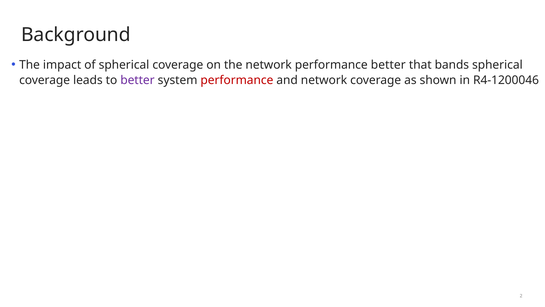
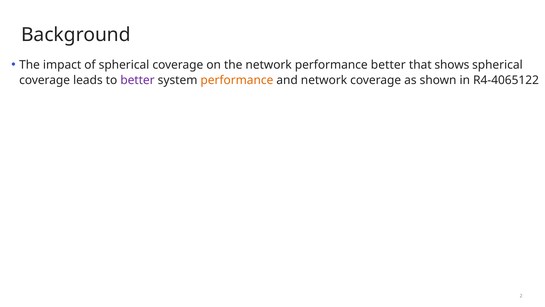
bands: bands -> shows
performance at (237, 80) colour: red -> orange
R4-1200046: R4-1200046 -> R4-4065122
